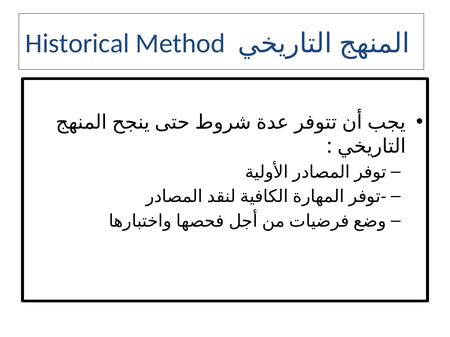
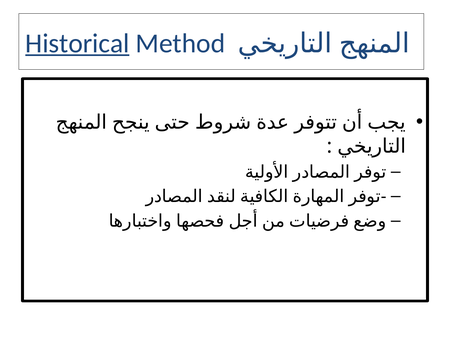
Historical underline: none -> present
